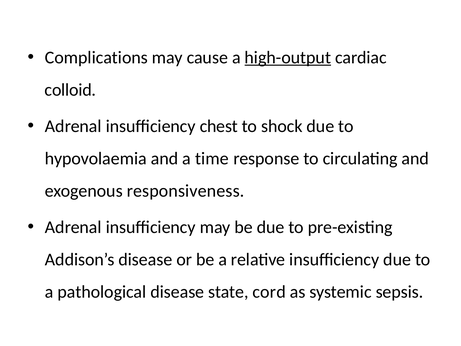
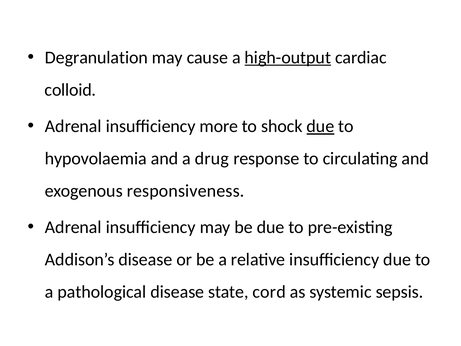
Complications: Complications -> Degranulation
chest: chest -> more
due at (320, 126) underline: none -> present
time: time -> drug
